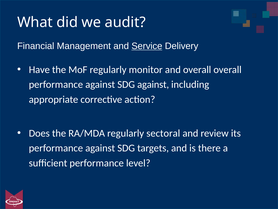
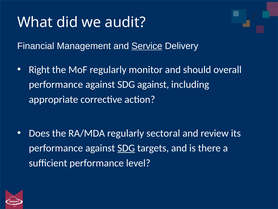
Have: Have -> Right
and overall: overall -> should
SDG at (126, 148) underline: none -> present
